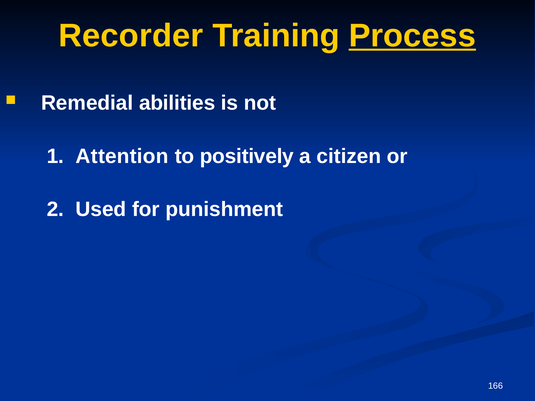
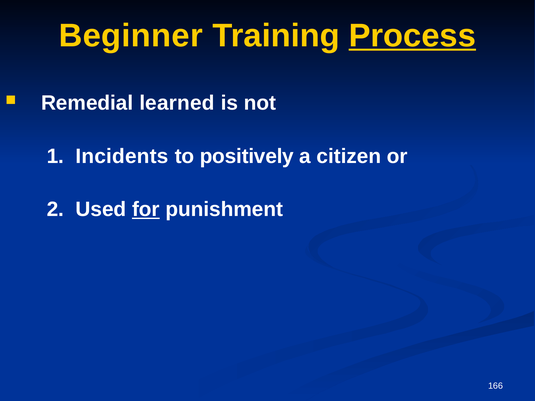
Recorder: Recorder -> Beginner
abilities: abilities -> learned
Attention: Attention -> Incidents
for underline: none -> present
